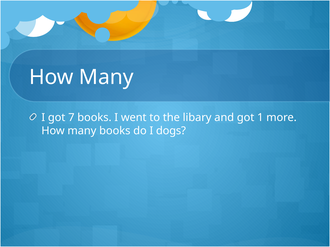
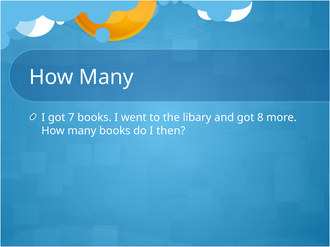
1: 1 -> 8
dogs: dogs -> then
